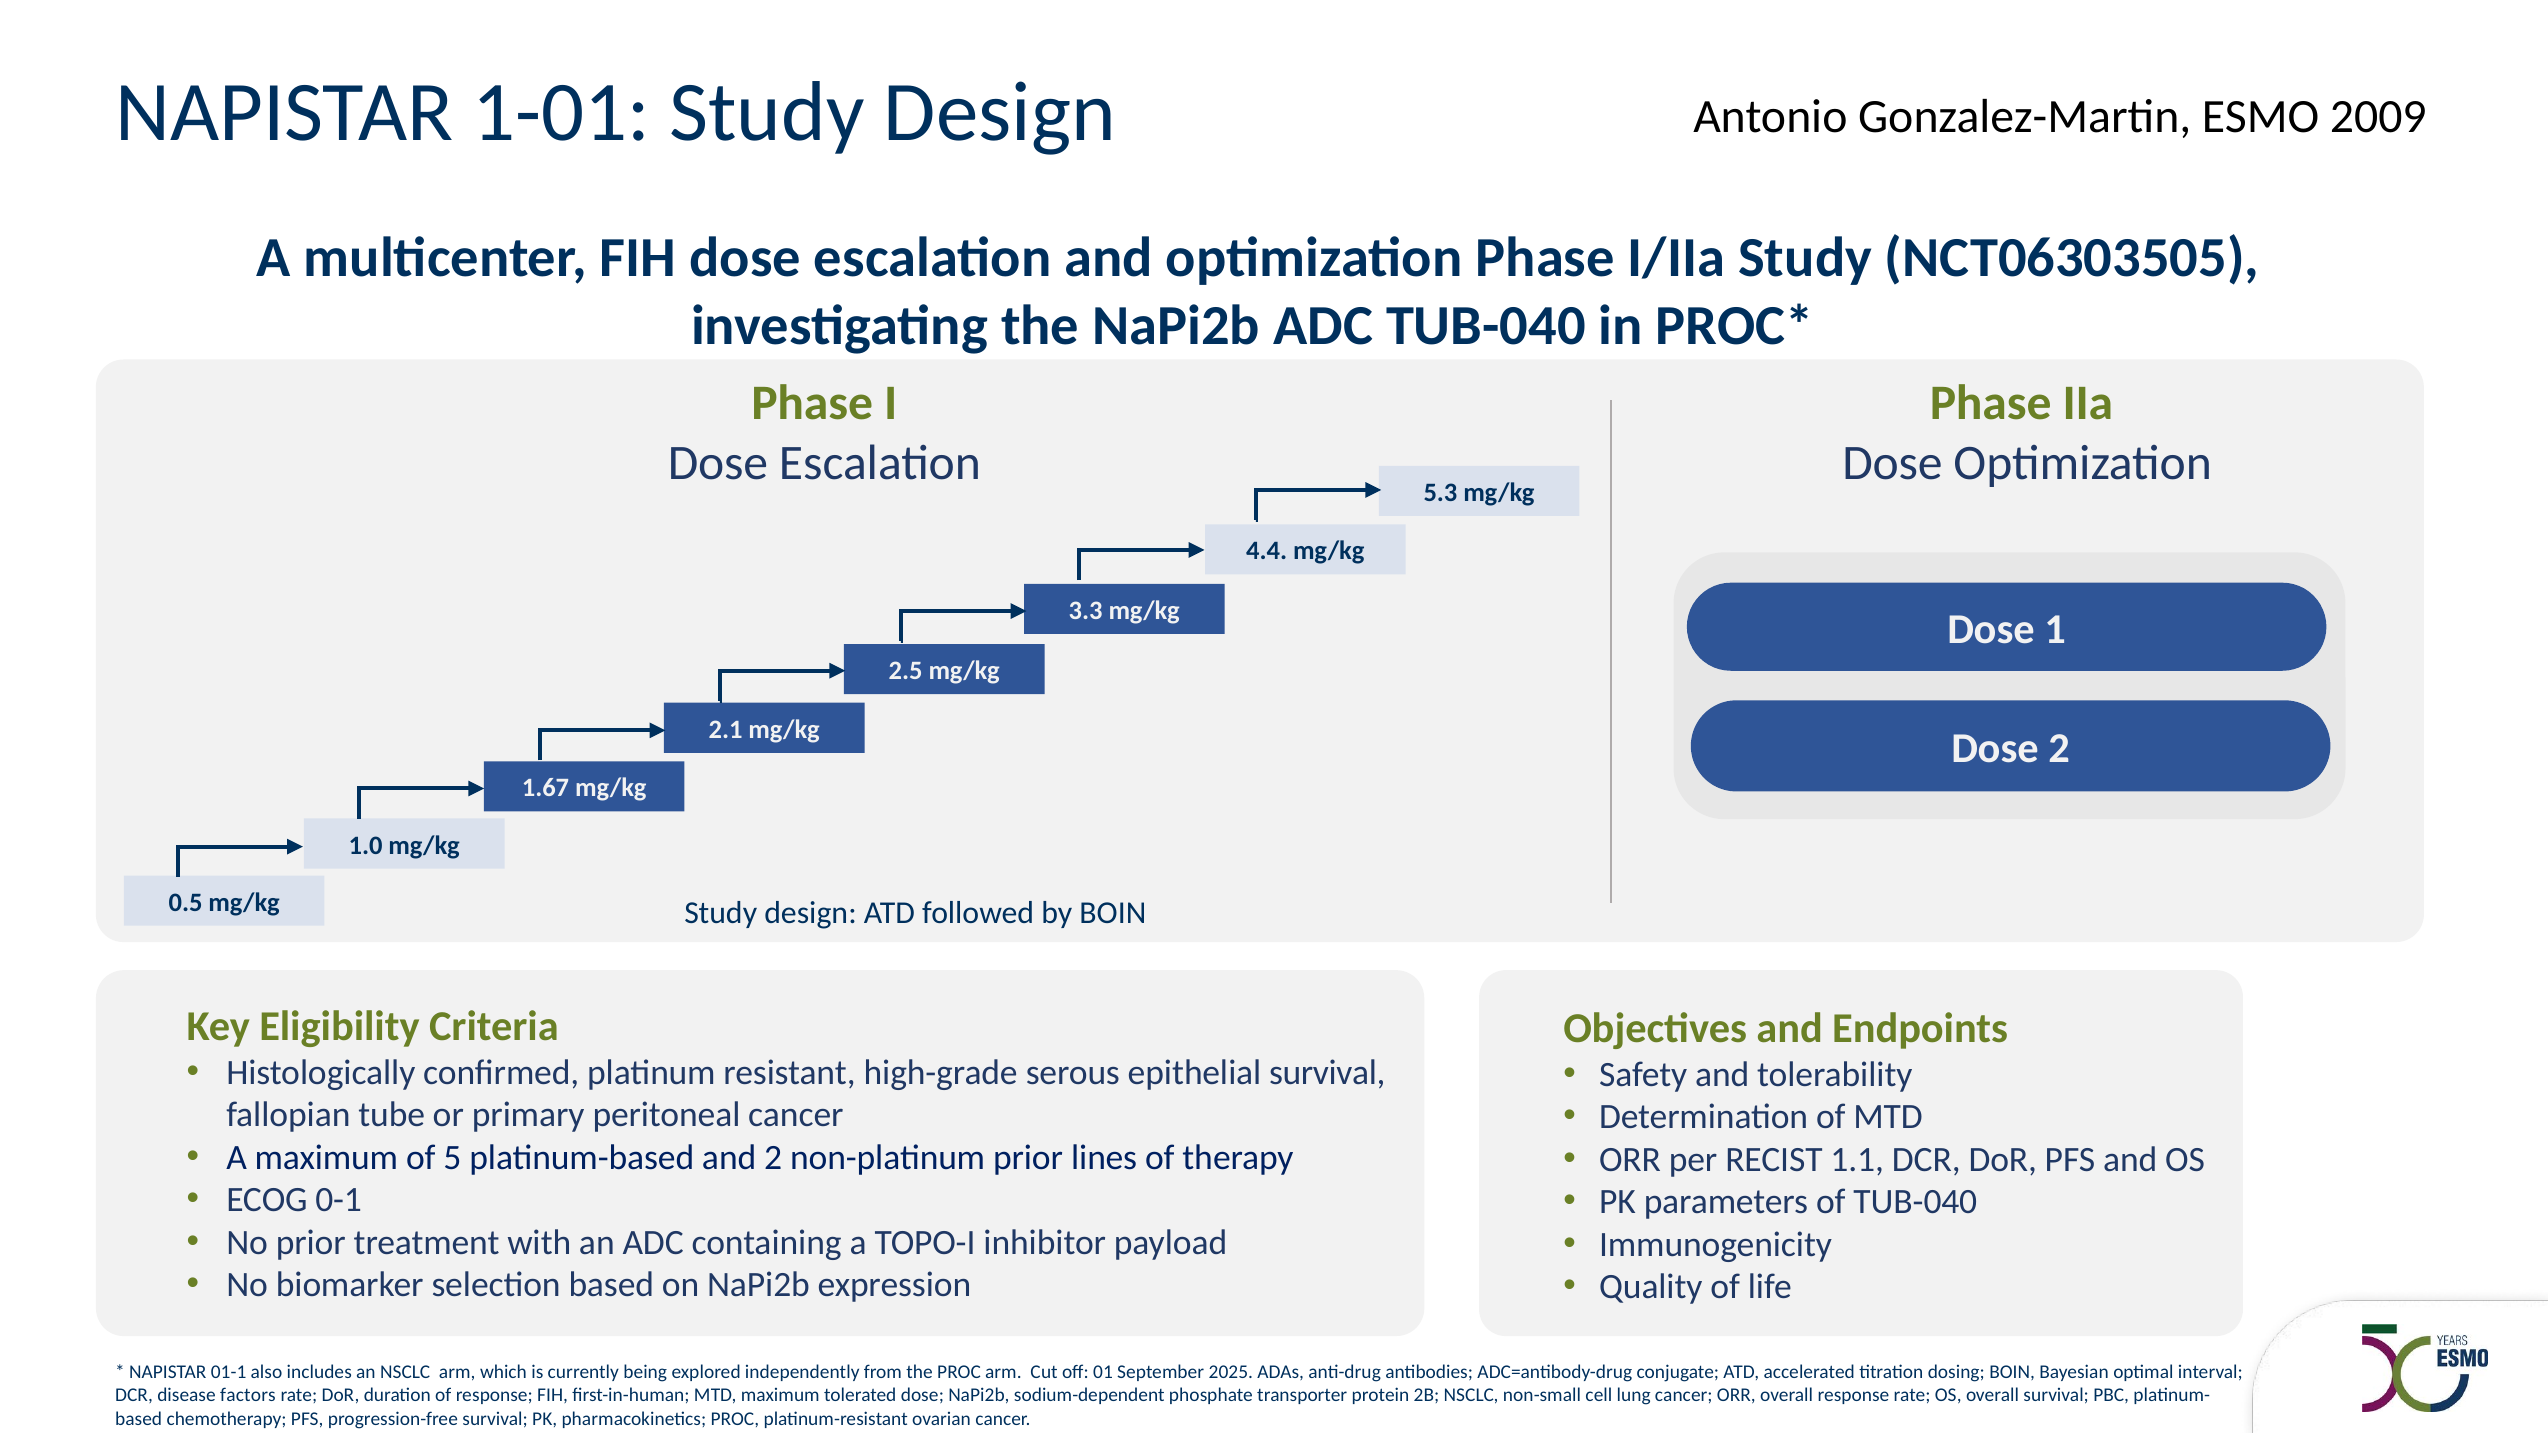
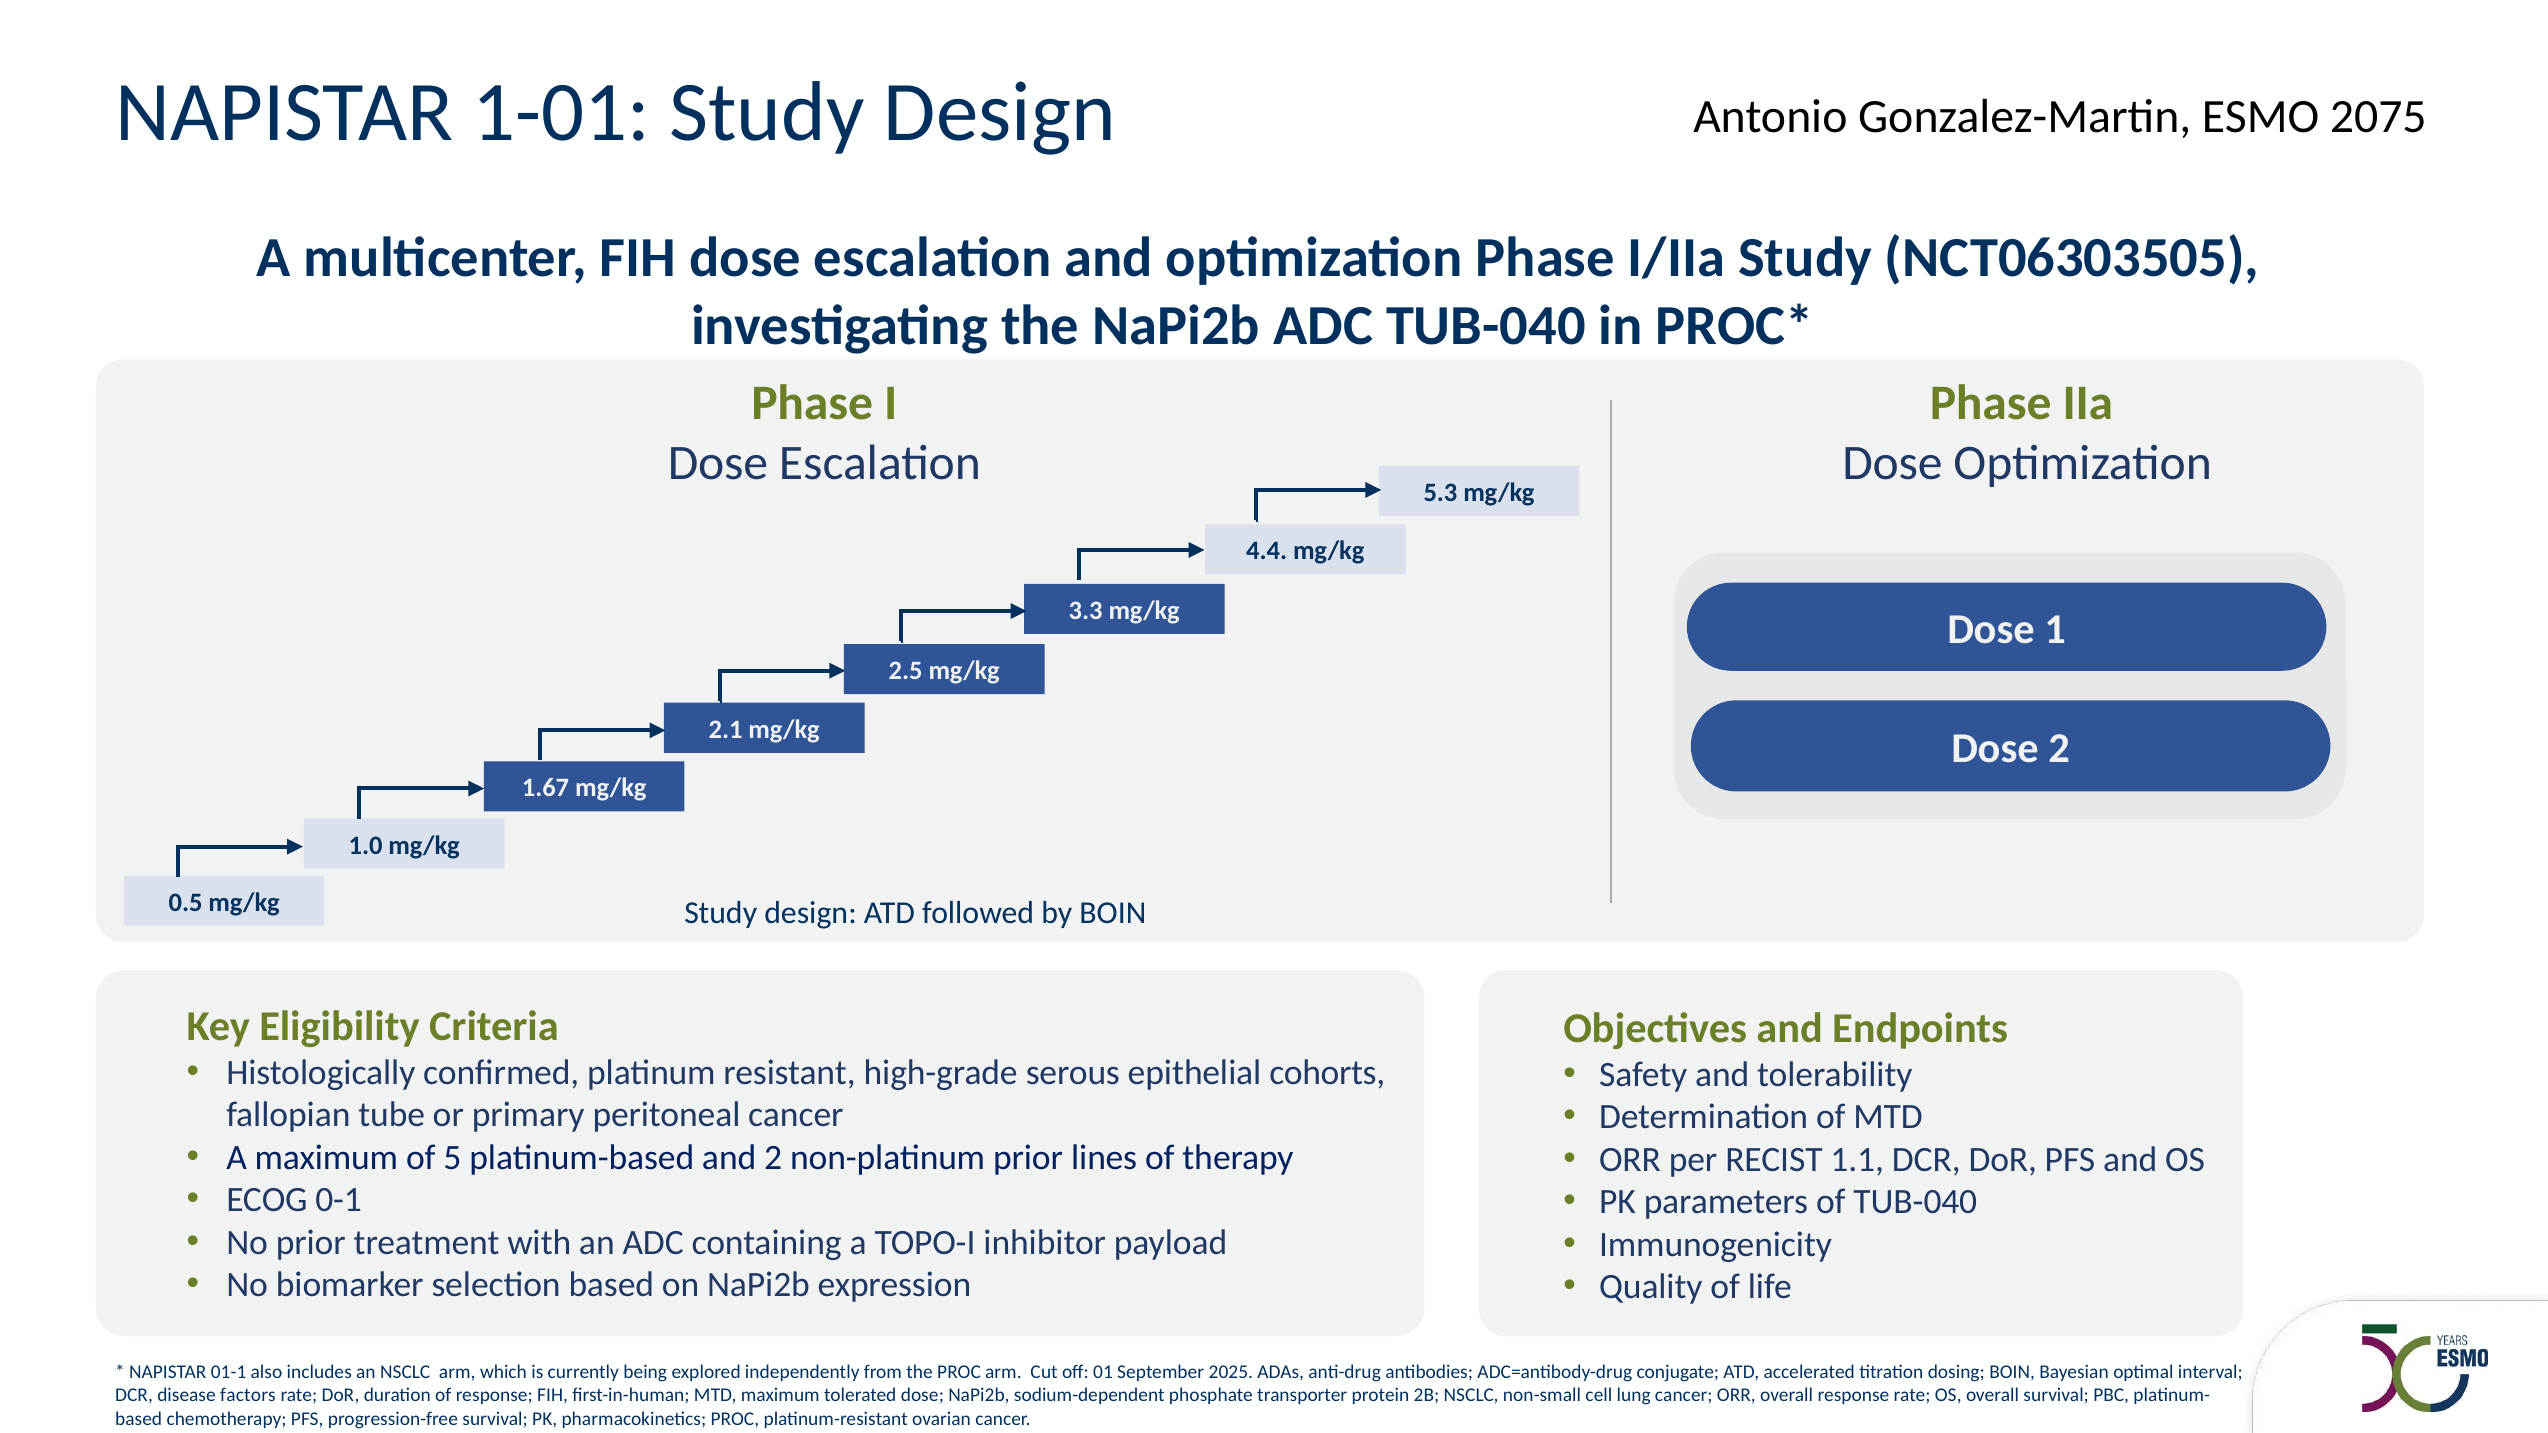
2009: 2009 -> 2075
epithelial survival: survival -> cohorts
